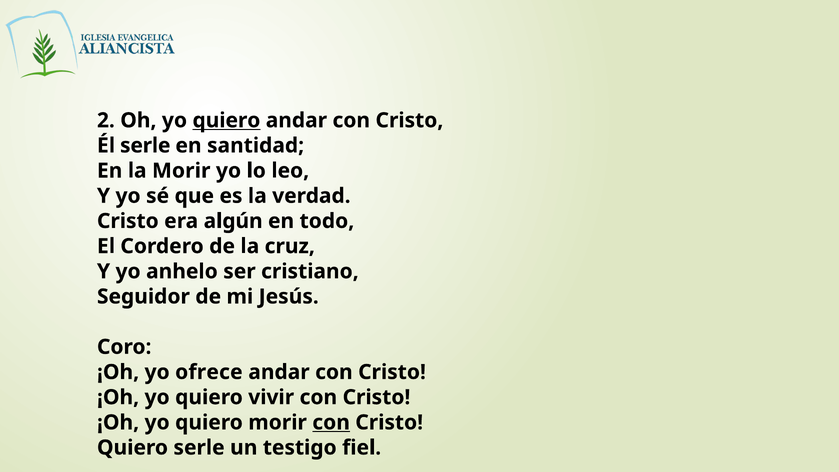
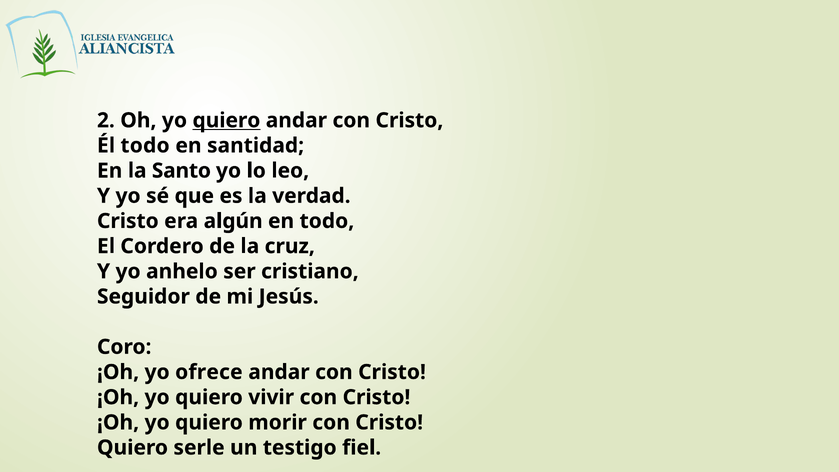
Él serle: serle -> todo
la Morir: Morir -> Santo
con at (331, 422) underline: present -> none
